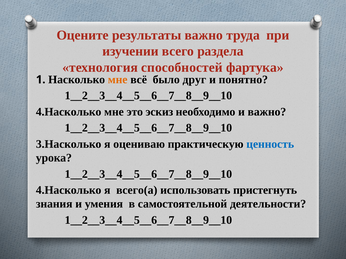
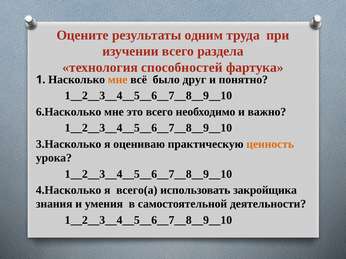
результаты важно: важно -> одним
4.Насколько at (69, 112): 4.Насколько -> 6.Насколько
это эскиз: эскиз -> всего
ценность colour: blue -> orange
пристегнуть: пристегнуть -> закройщика
